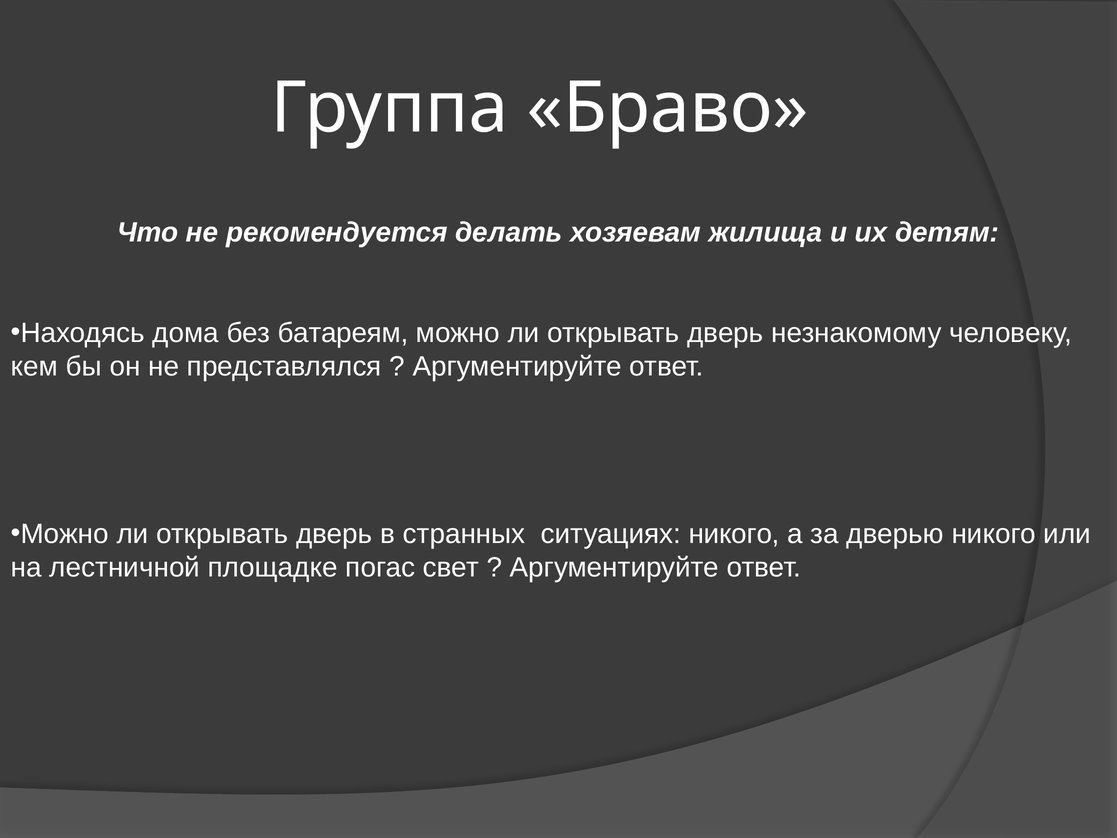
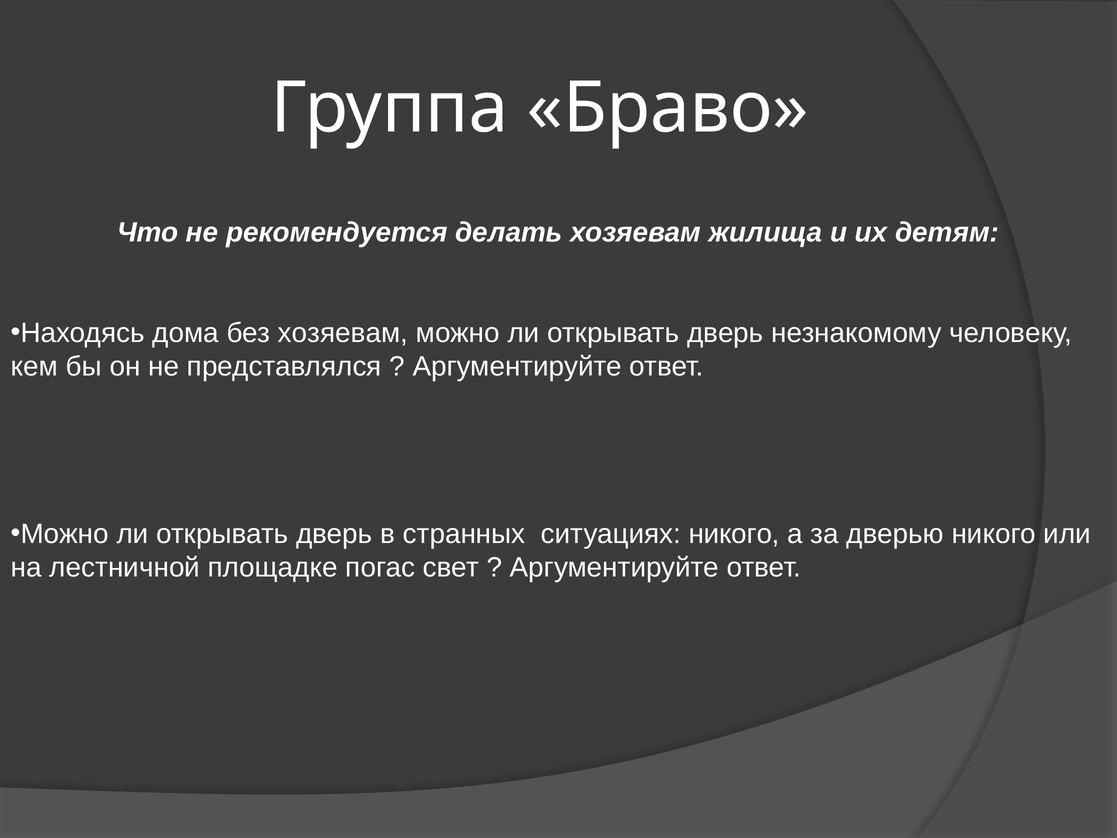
без батареям: батареям -> хозяевам
